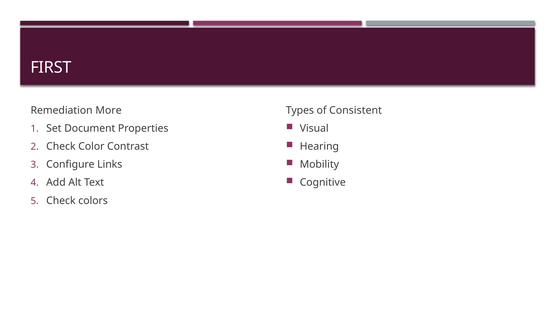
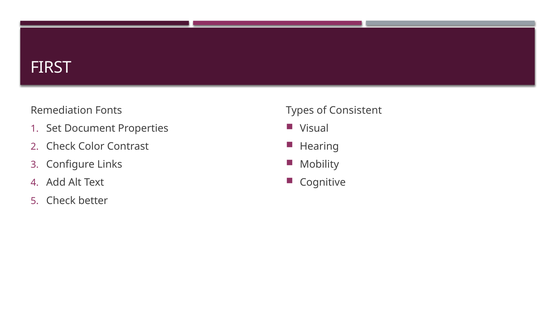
More: More -> Fonts
colors: colors -> better
